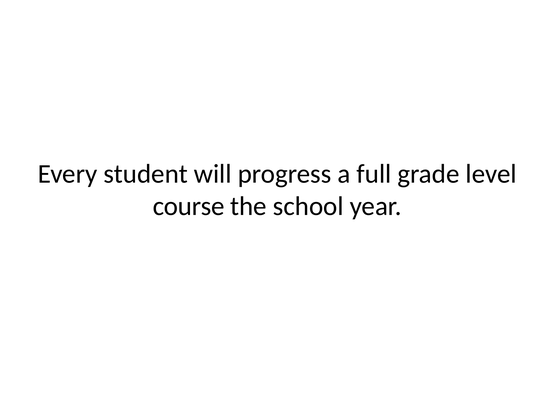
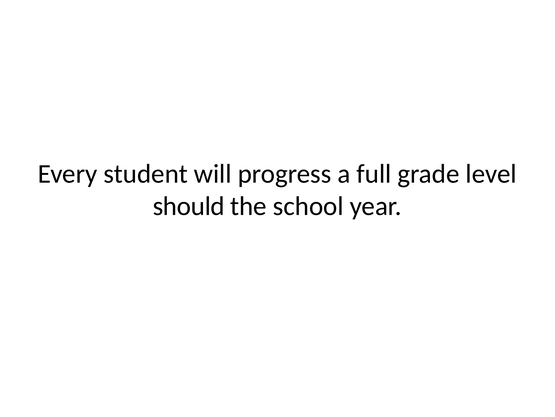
course: course -> should
